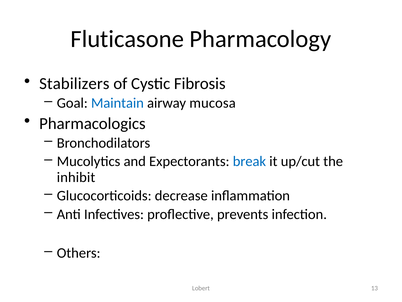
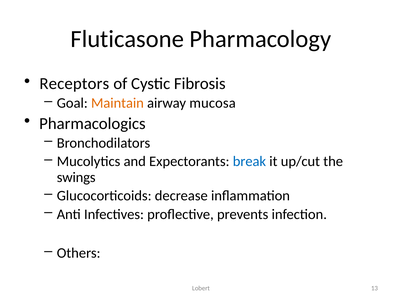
Stabilizers: Stabilizers -> Receptors
Maintain colour: blue -> orange
inhibit: inhibit -> swings
